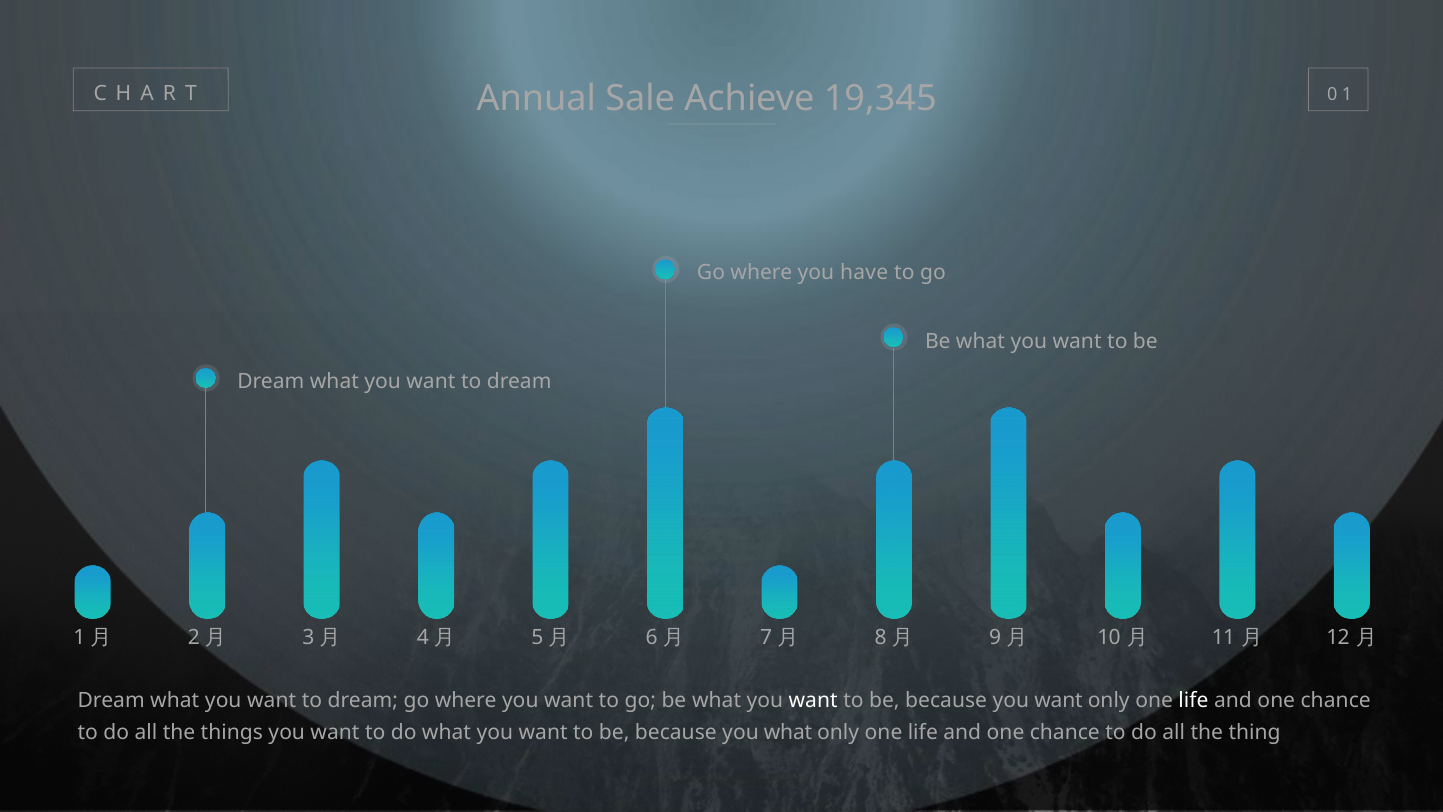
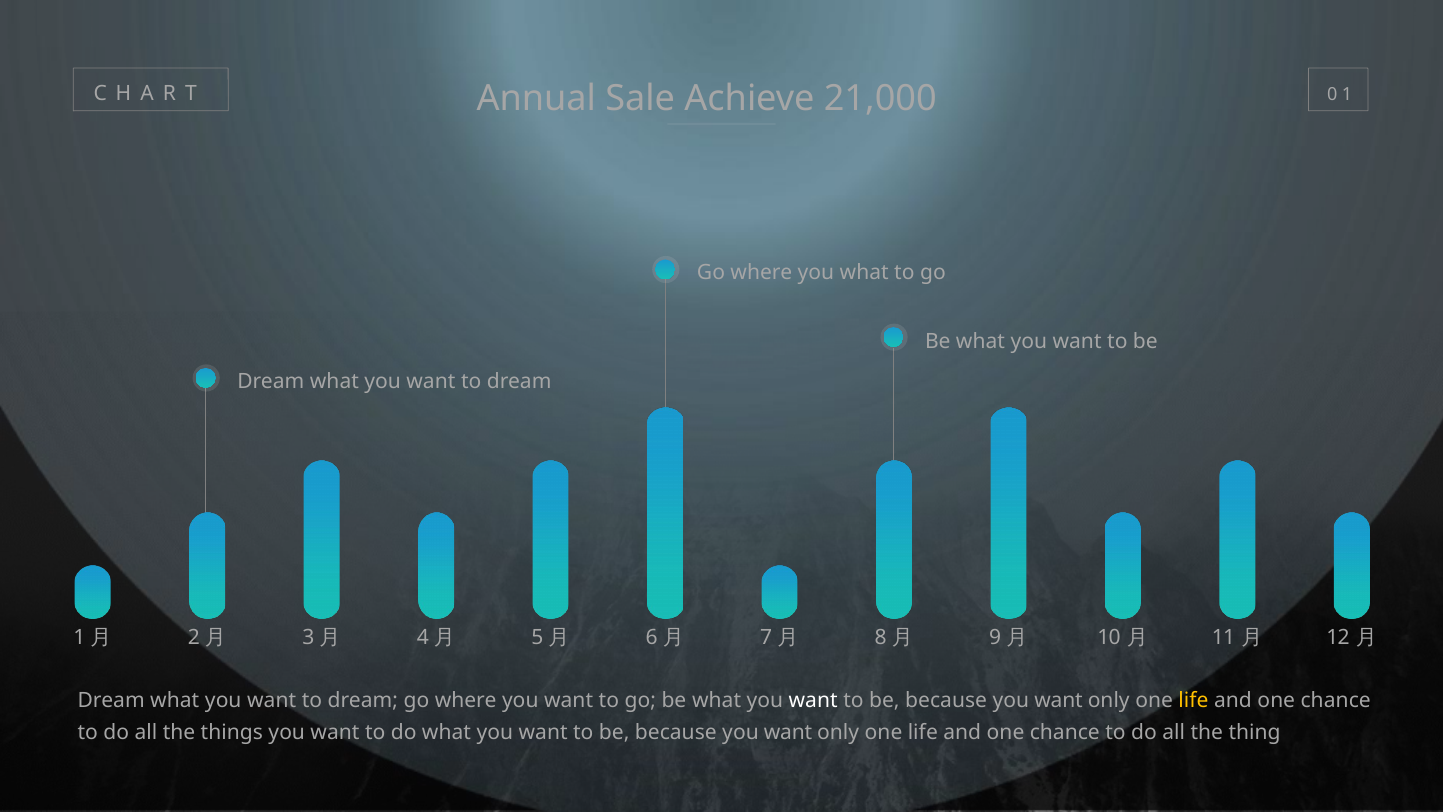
19,345: 19,345 -> 21,000
you have: have -> what
life at (1193, 701) colour: white -> yellow
what at (788, 732): what -> want
